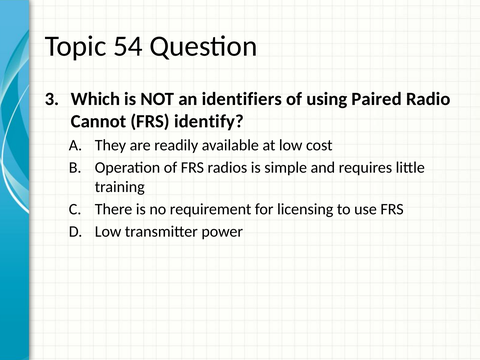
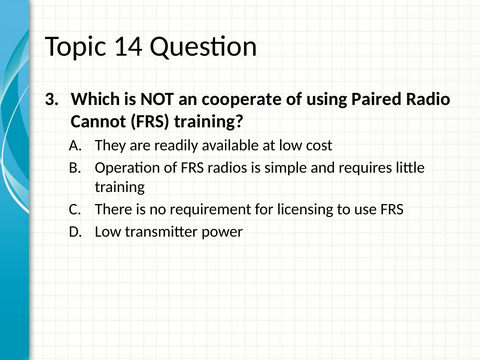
54: 54 -> 14
identifiers: identifiers -> cooperate
FRS identify: identify -> training
